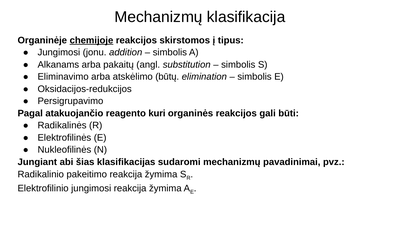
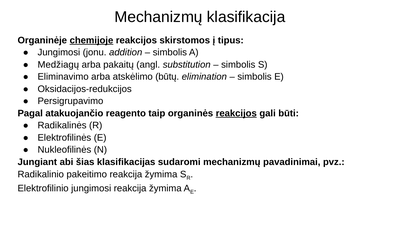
Alkanams: Alkanams -> Medžiagų
kuri: kuri -> taip
reakcijos at (236, 113) underline: none -> present
